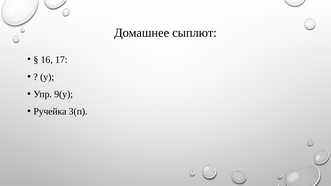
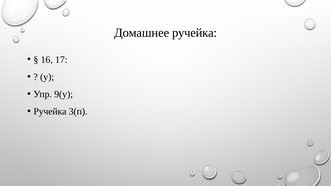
Домашнее сыплют: сыплют -> ручейка
